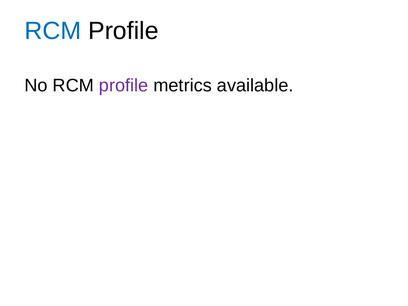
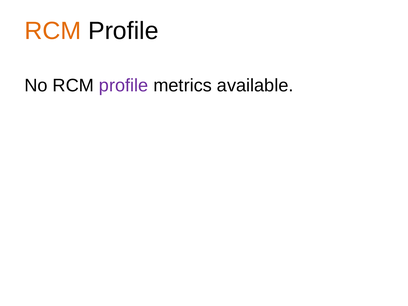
RCM at (53, 31) colour: blue -> orange
